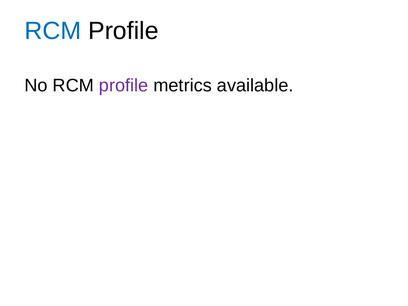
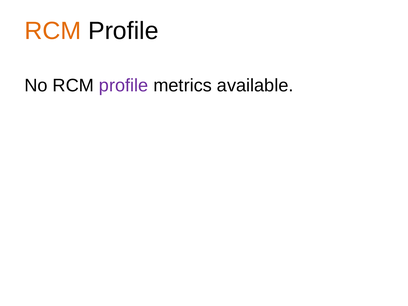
RCM at (53, 31) colour: blue -> orange
